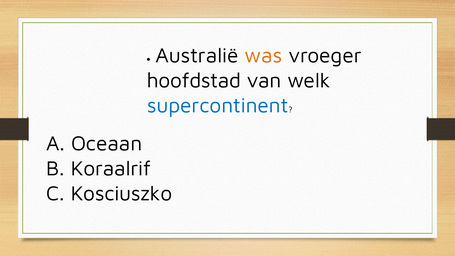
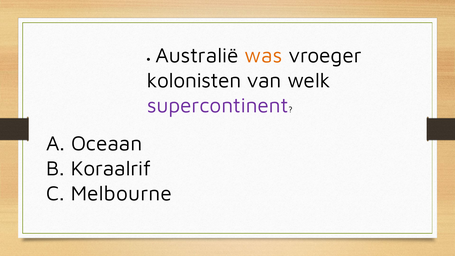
hoofdstad: hoofdstad -> kolonisten
supercontinent colour: blue -> purple
Kosciuszko: Kosciuszko -> Melbourne
